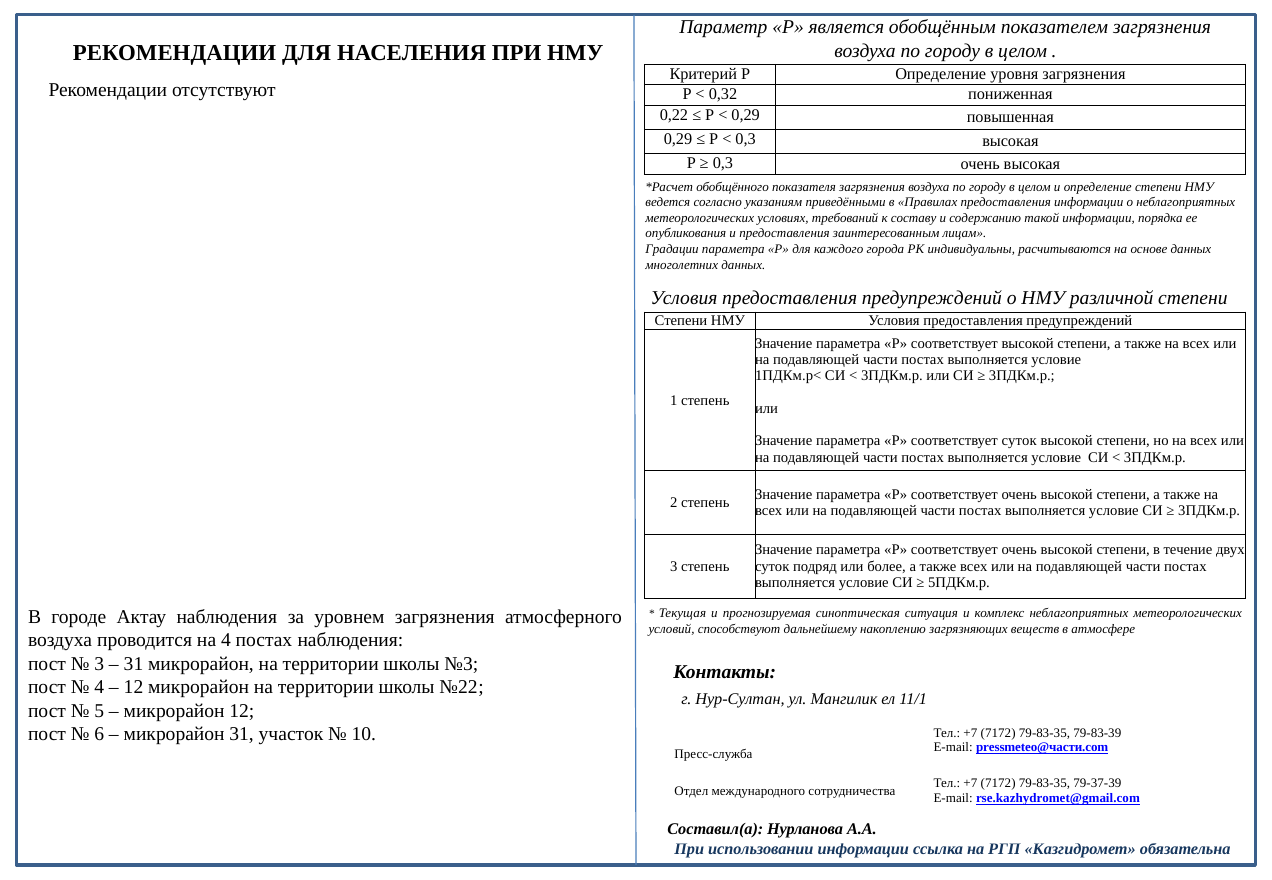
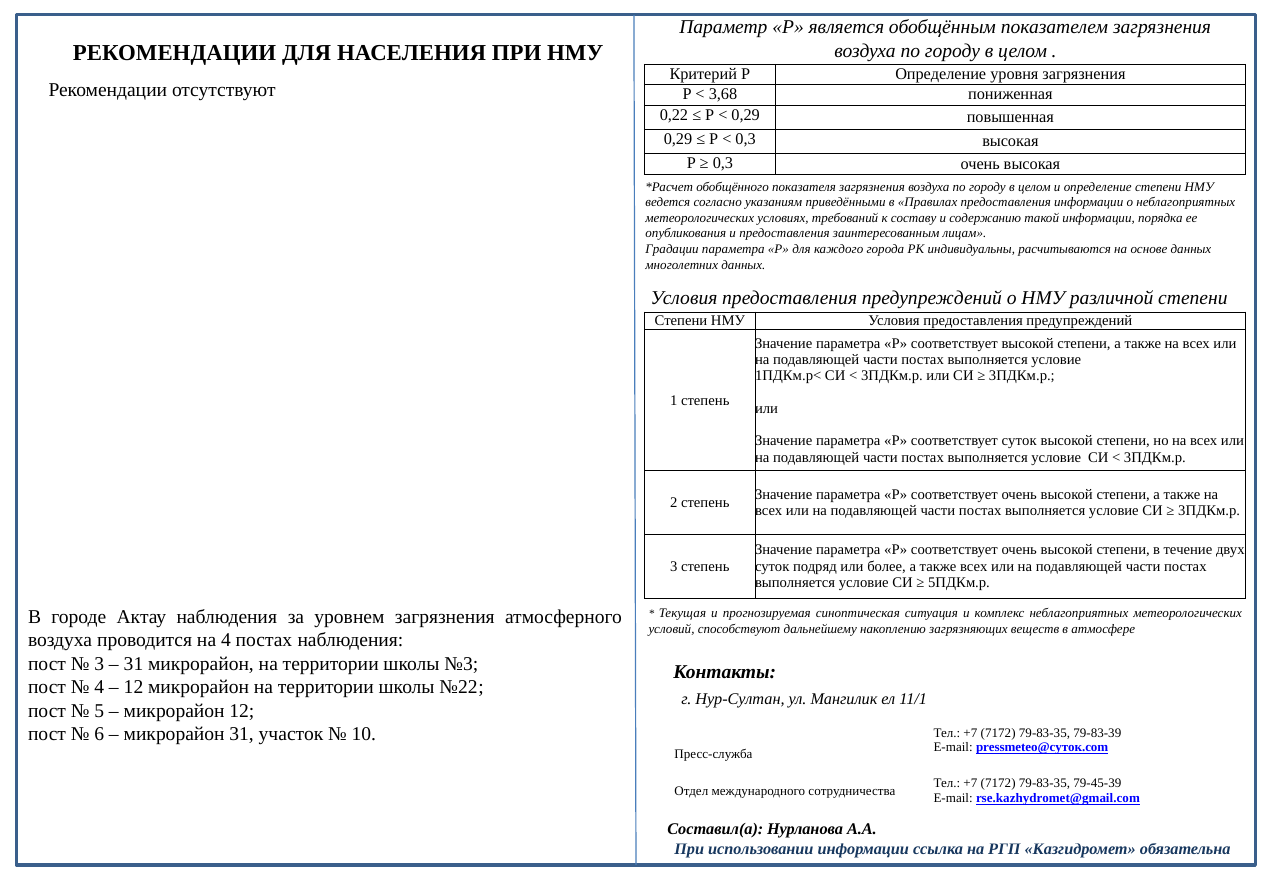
0,32: 0,32 -> 3,68
pressmeteo@части.com: pressmeteo@части.com -> pressmeteo@суток.com
79-37-39: 79-37-39 -> 79-45-39
